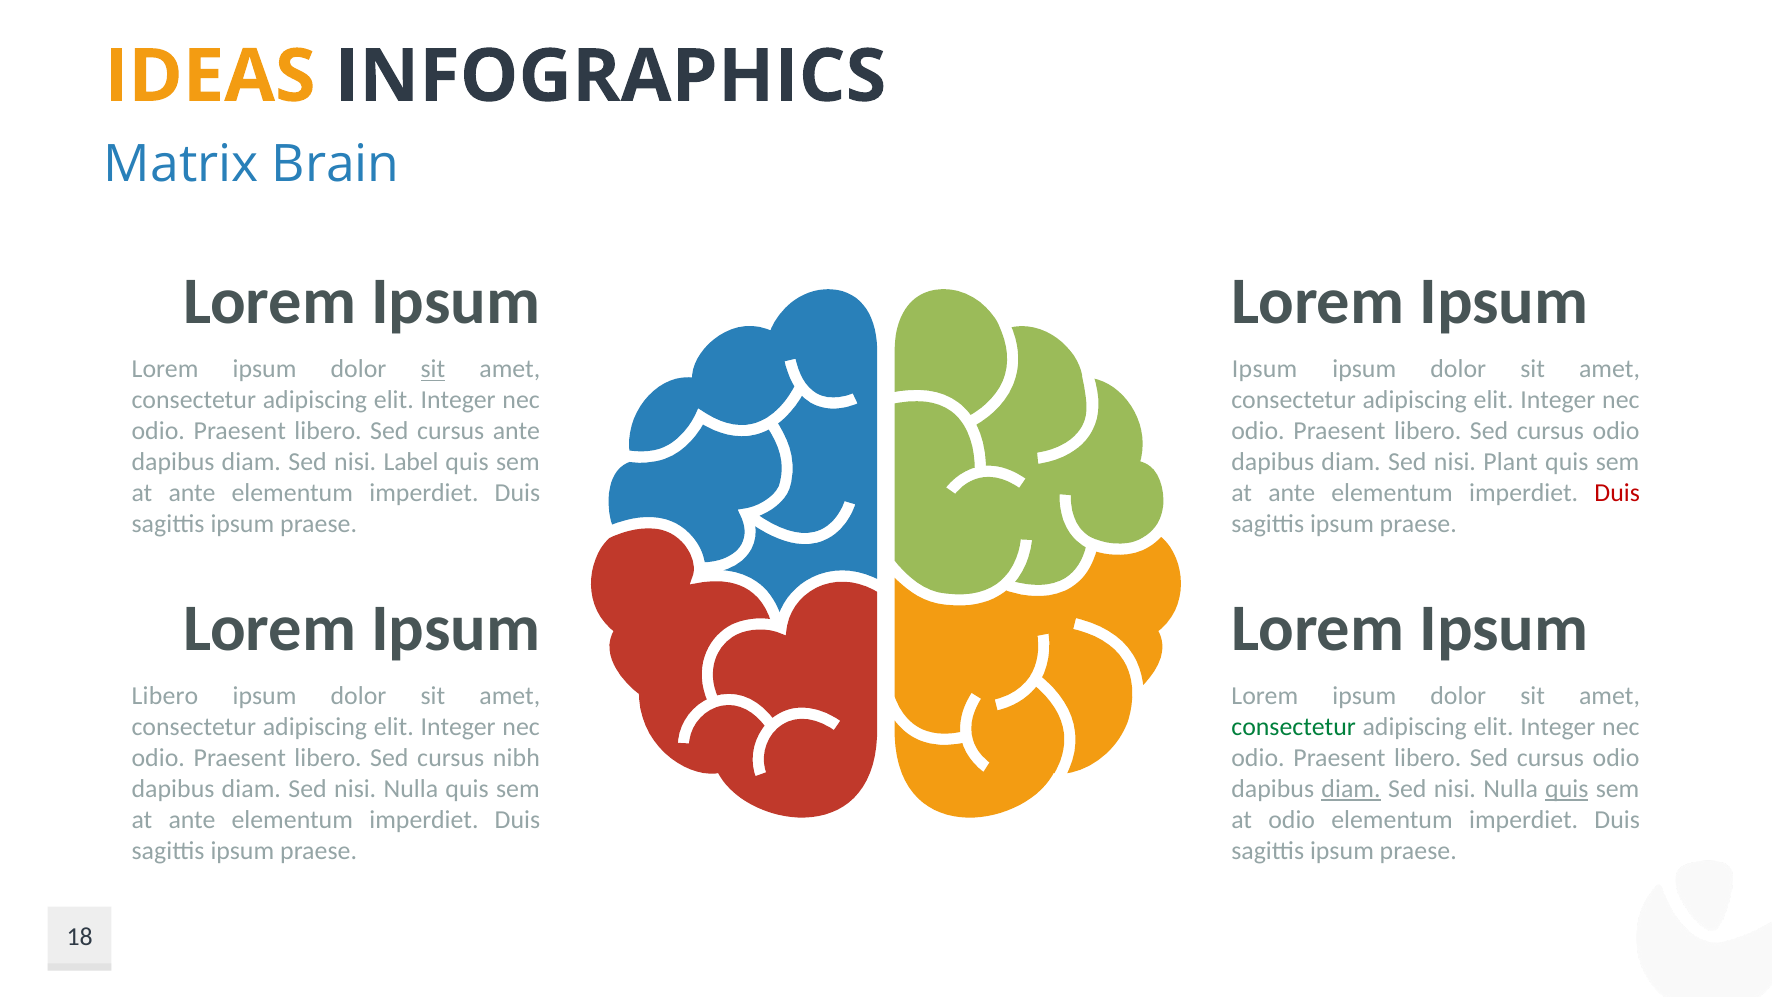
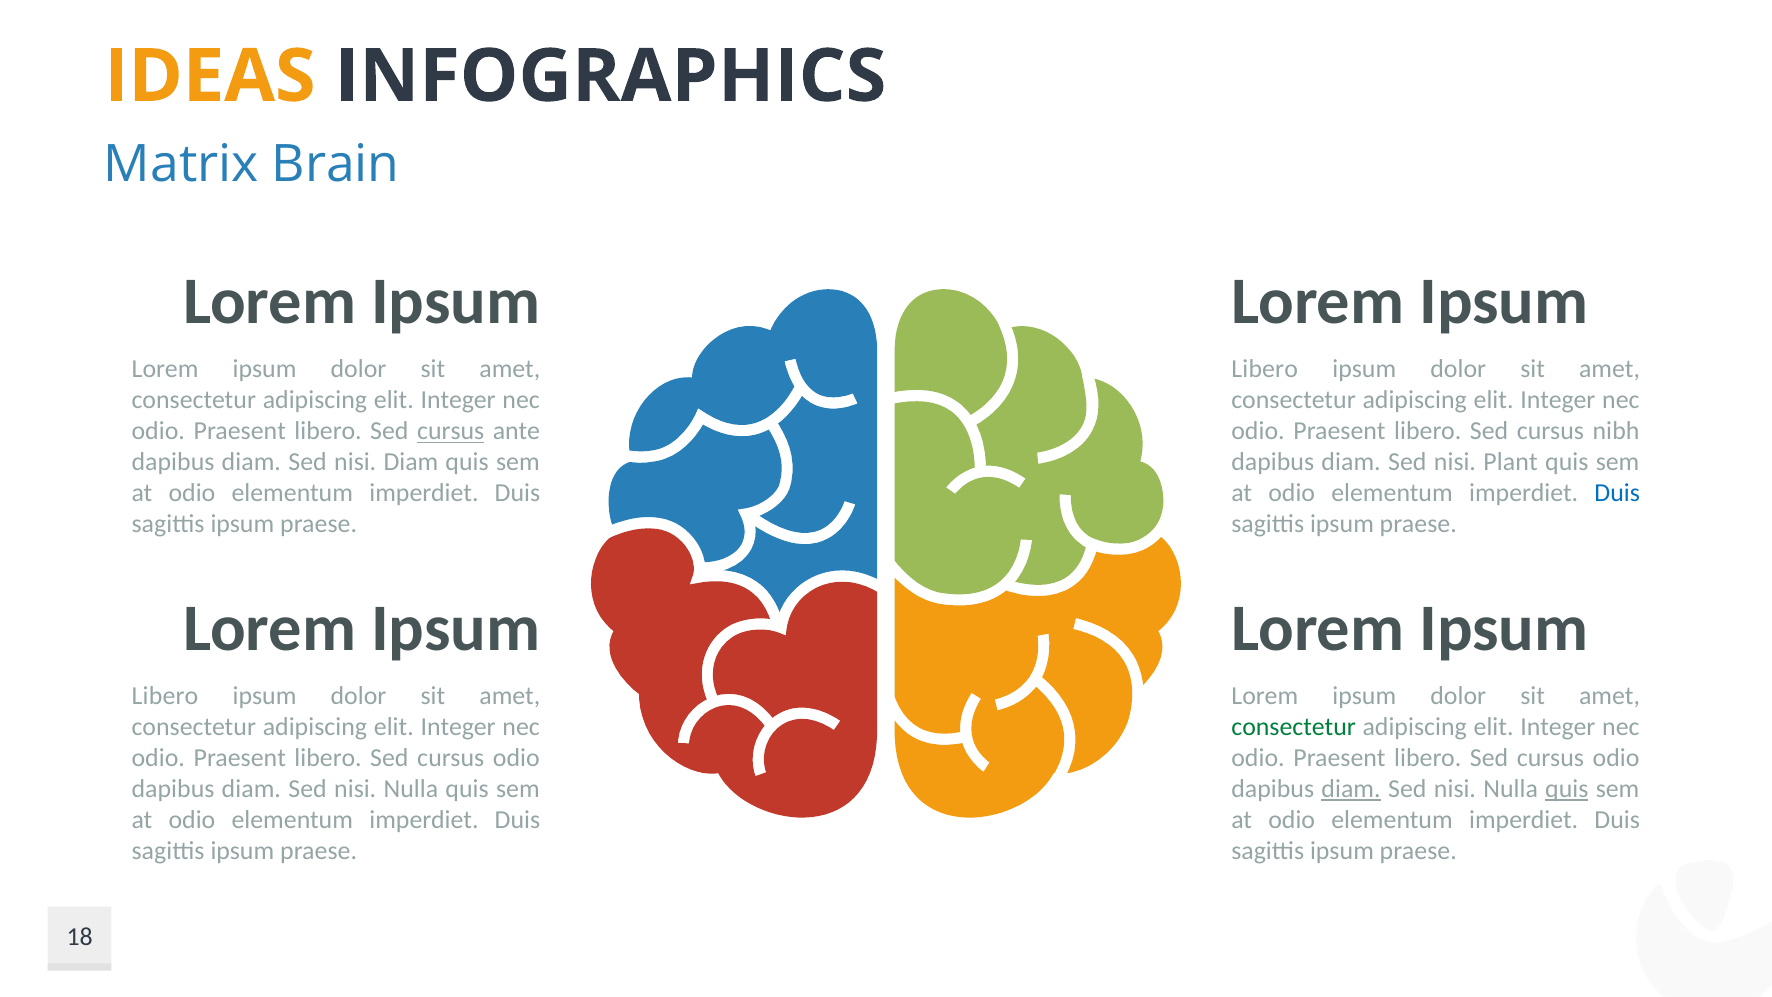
sit at (433, 369) underline: present -> none
Ipsum at (1265, 369): Ipsum -> Libero
cursus at (451, 431) underline: none -> present
odio at (1616, 431): odio -> nibh
nisi Label: Label -> Diam
ante at (192, 493): ante -> odio
ante at (1292, 493): ante -> odio
Duis at (1617, 493) colour: red -> blue
nibh at (516, 758): nibh -> odio
ante at (192, 820): ante -> odio
